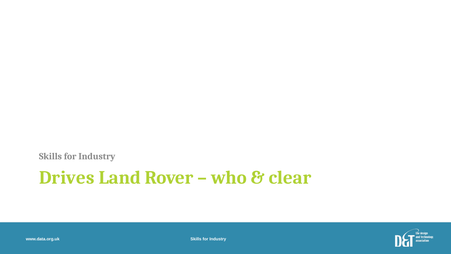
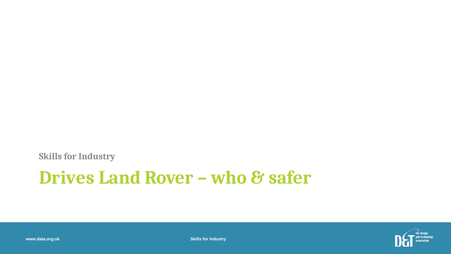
clear: clear -> safer
